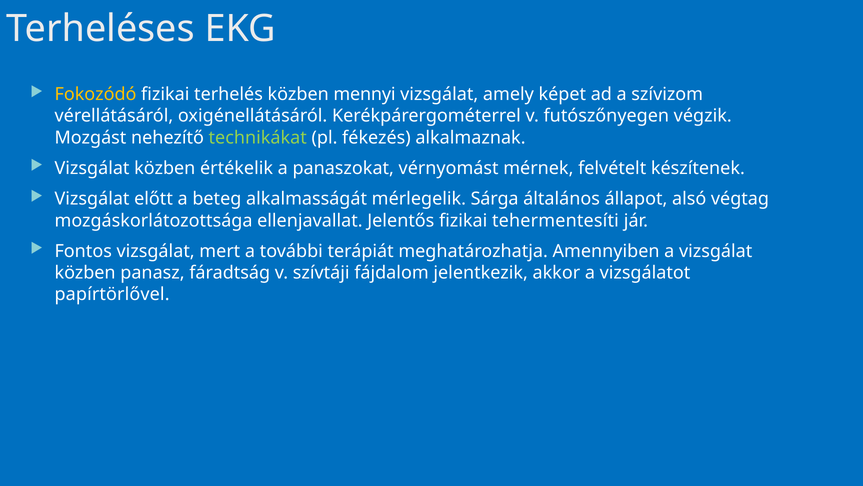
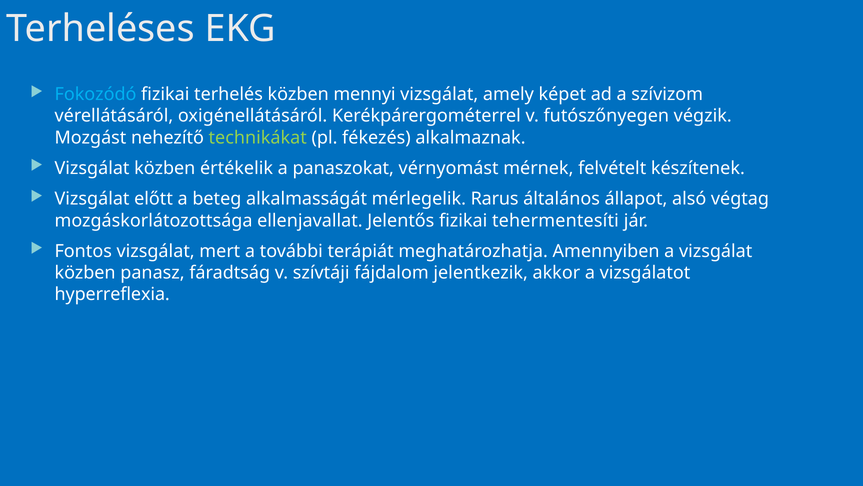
Fokozódó colour: yellow -> light blue
Sárga: Sárga -> Rarus
papírtörlővel: papírtörlővel -> hyperreflexia
